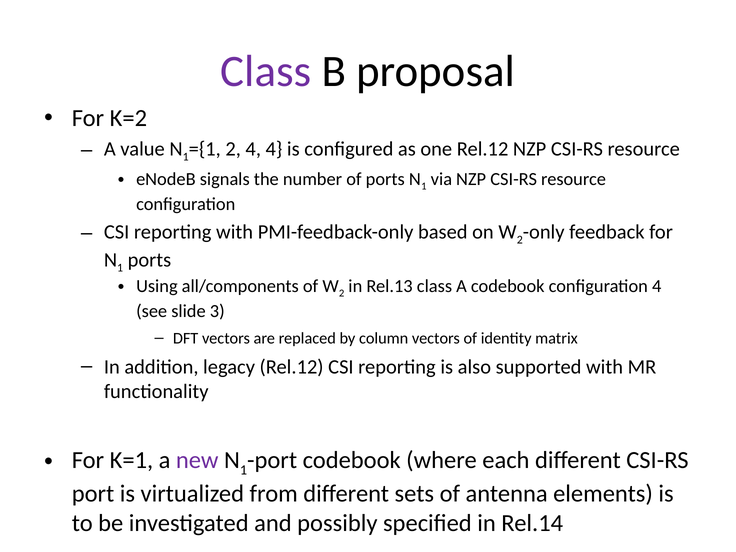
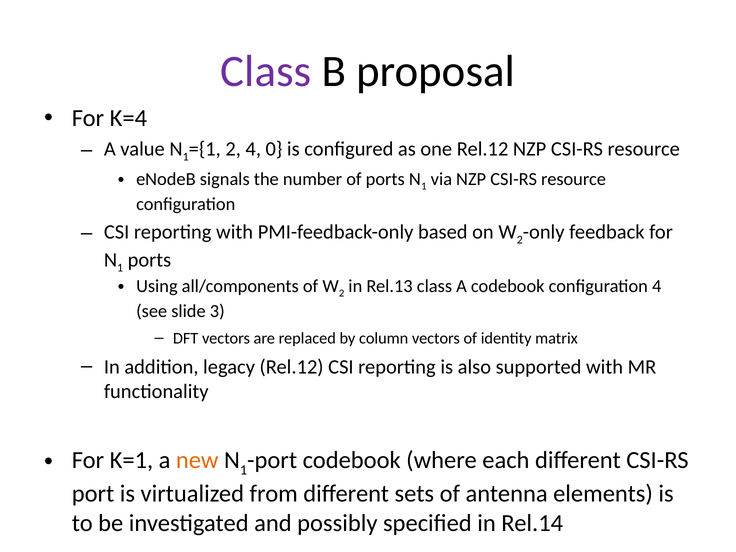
K=2: K=2 -> K=4
4 4: 4 -> 0
new colour: purple -> orange
